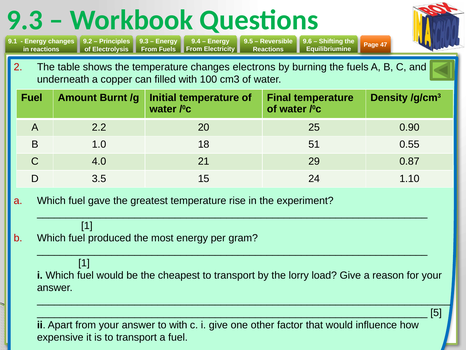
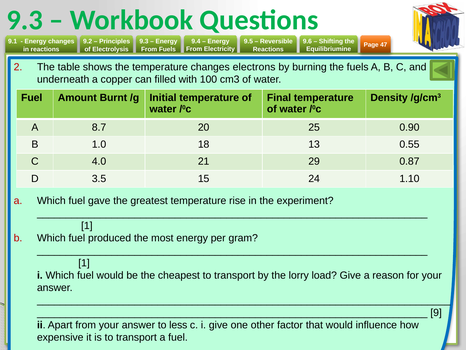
2.2: 2.2 -> 8.7
51: 51 -> 13
5: 5 -> 9
to with: with -> less
